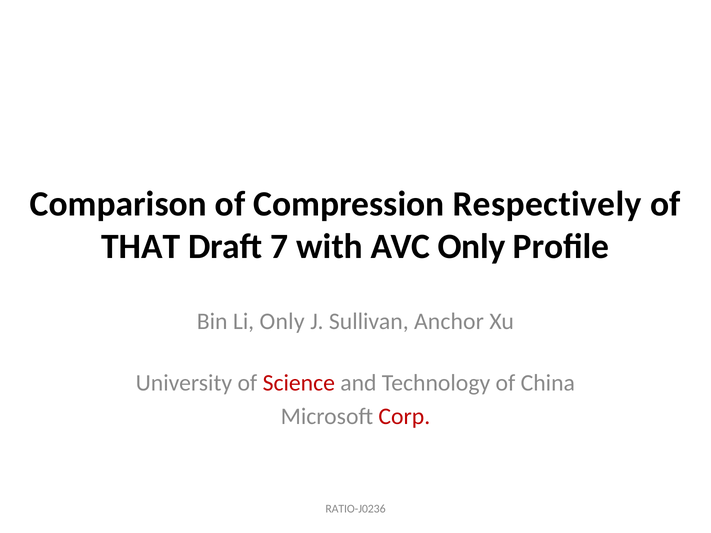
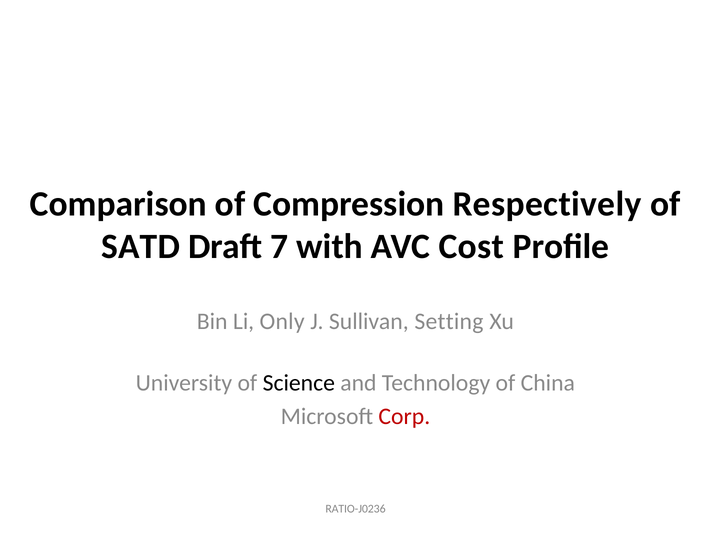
THAT: THAT -> SATD
AVC Only: Only -> Cost
Anchor: Anchor -> Setting
Science colour: red -> black
